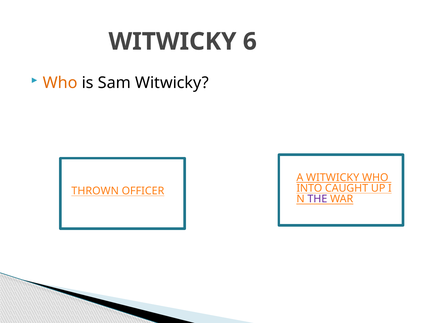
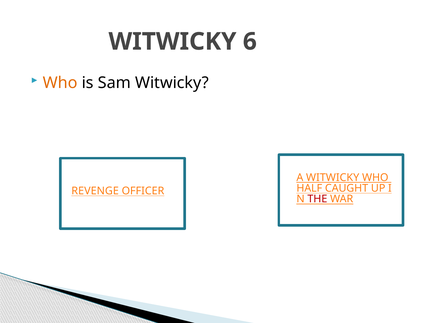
INTO: INTO -> HALF
THROWN: THROWN -> REVENGE
THE colour: purple -> red
